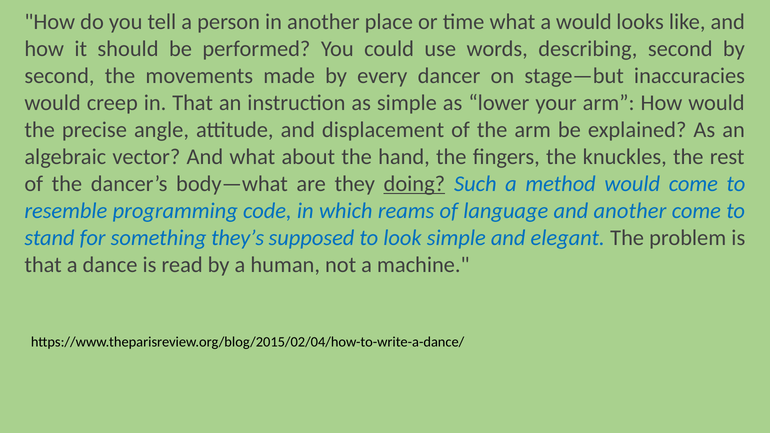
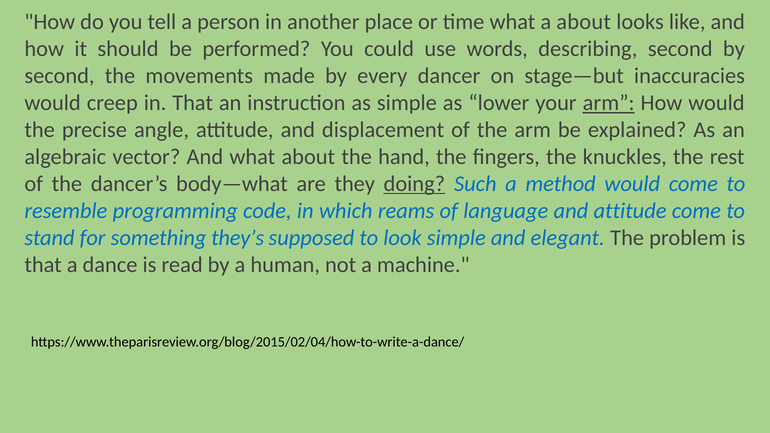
a would: would -> about
arm at (609, 103) underline: none -> present
and another: another -> attitude
